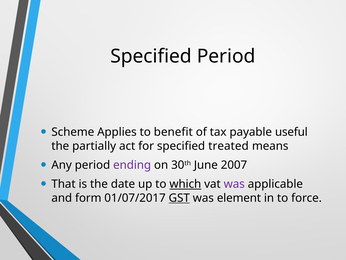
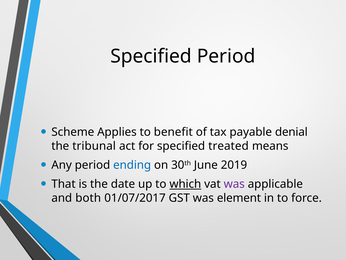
useful: useful -> denial
partially: partially -> tribunal
ending colour: purple -> blue
2007: 2007 -> 2019
form: form -> both
GST underline: present -> none
